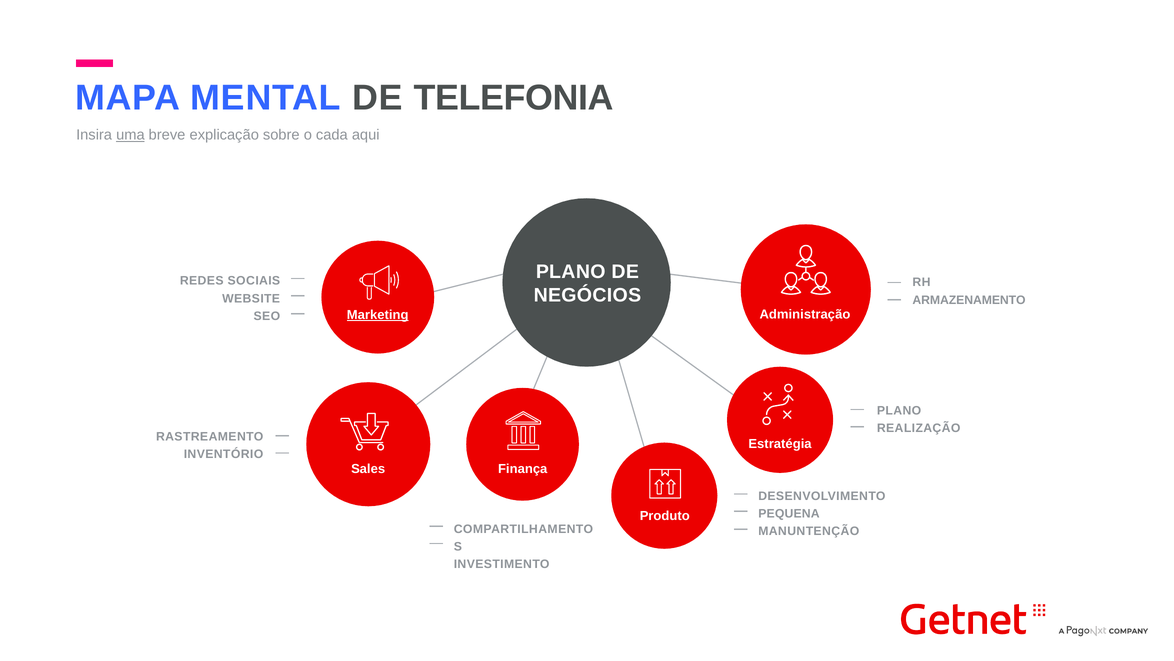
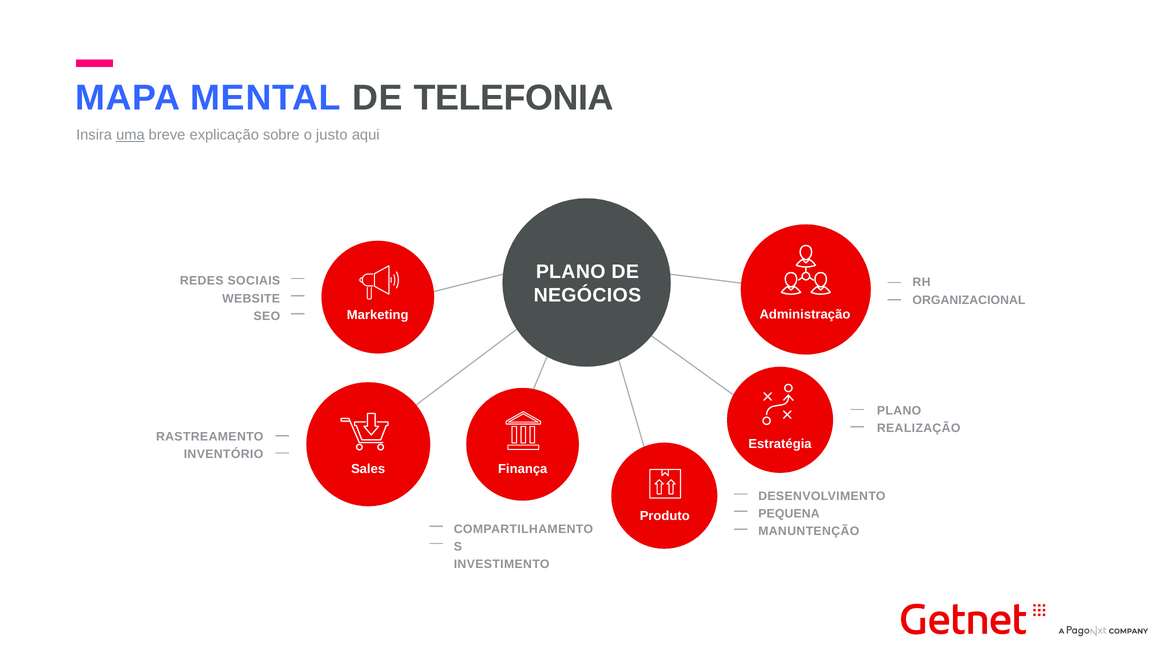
cada: cada -> justo
ARMAZENAMENTO: ARMAZENAMENTO -> ORGANIZACIONAL
Marketing underline: present -> none
